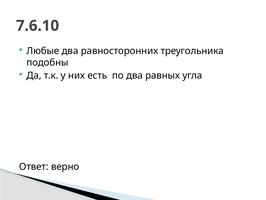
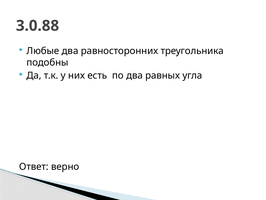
7.6.10: 7.6.10 -> 3.0.88
